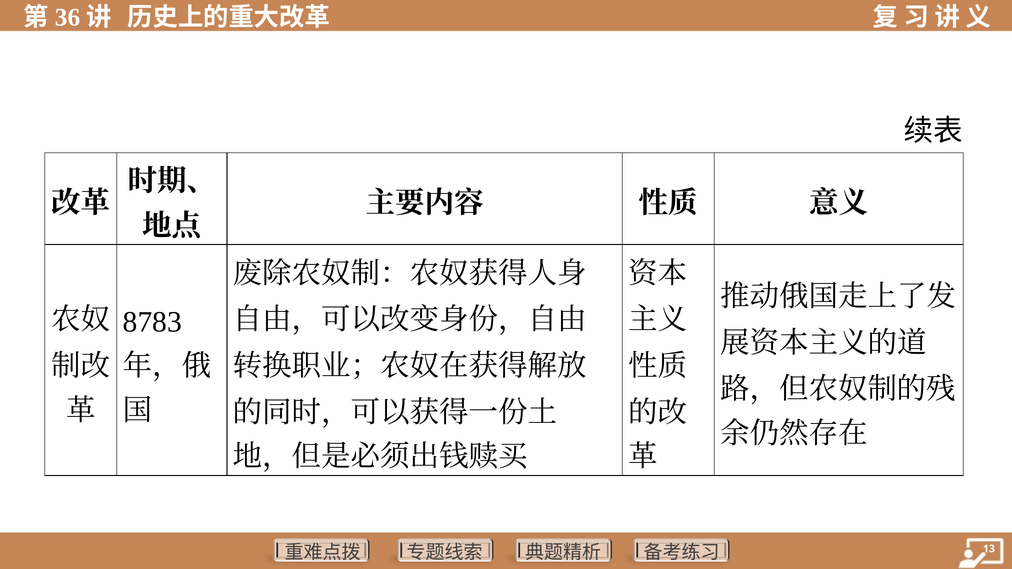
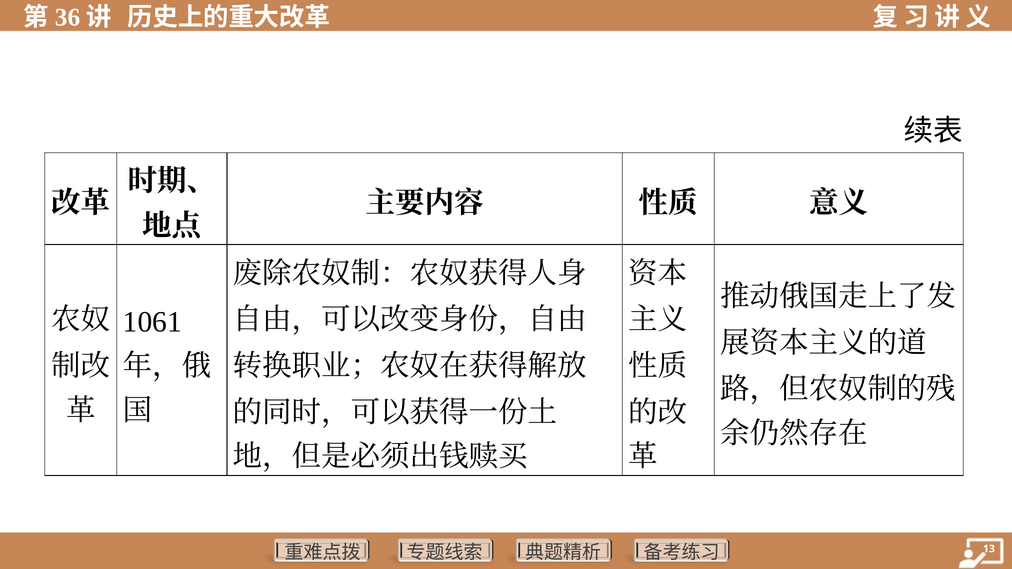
8783: 8783 -> 1061
